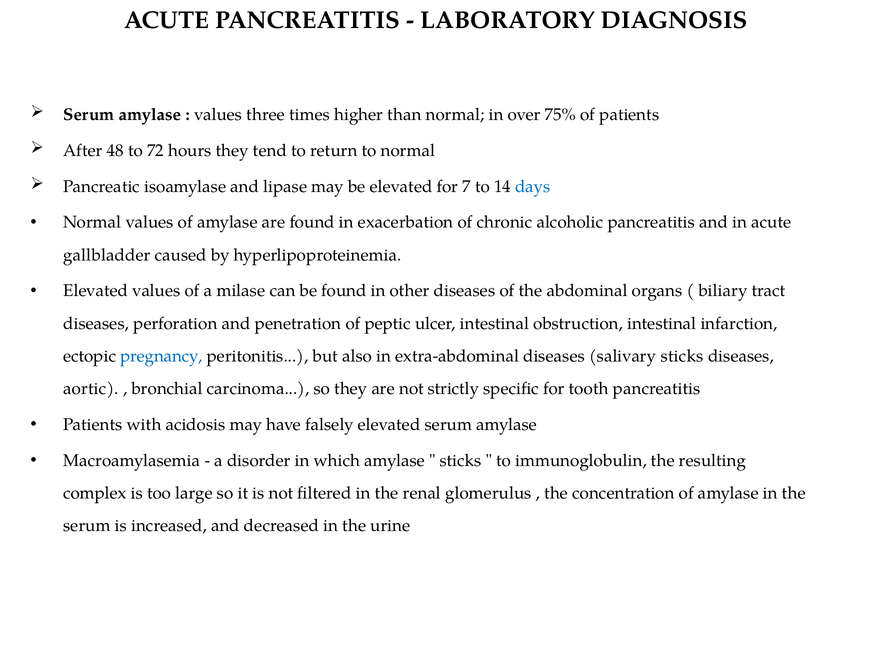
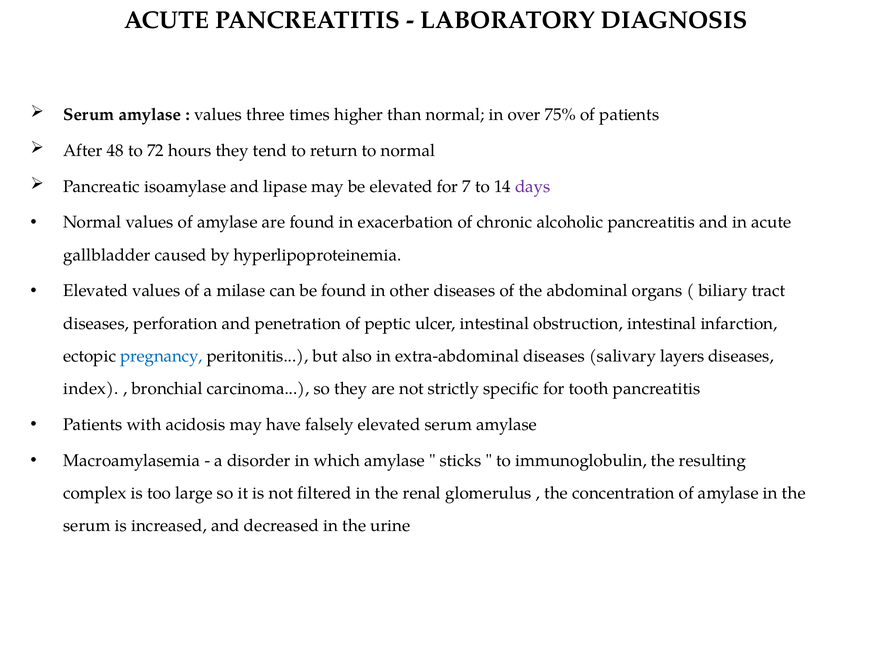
days colour: blue -> purple
salivary sticks: sticks -> layers
aortic: aortic -> index
